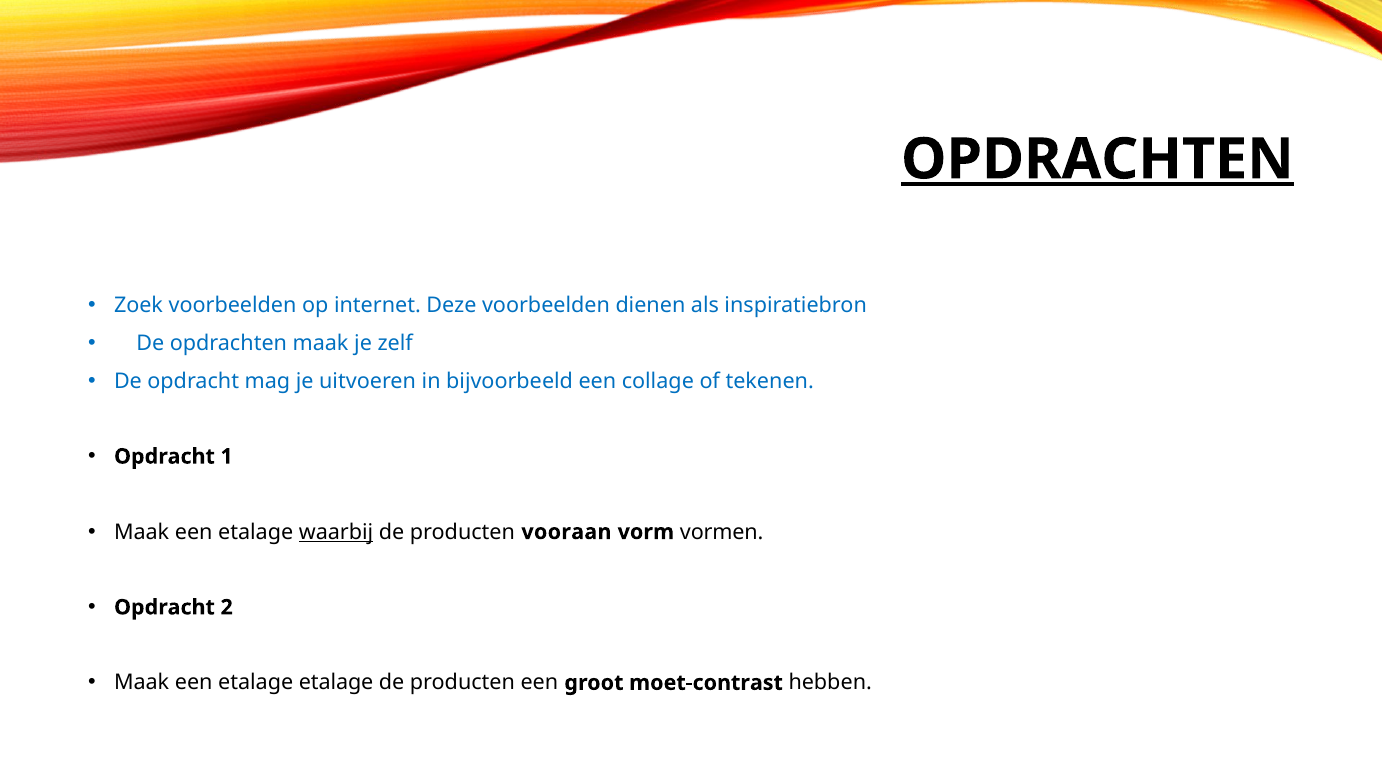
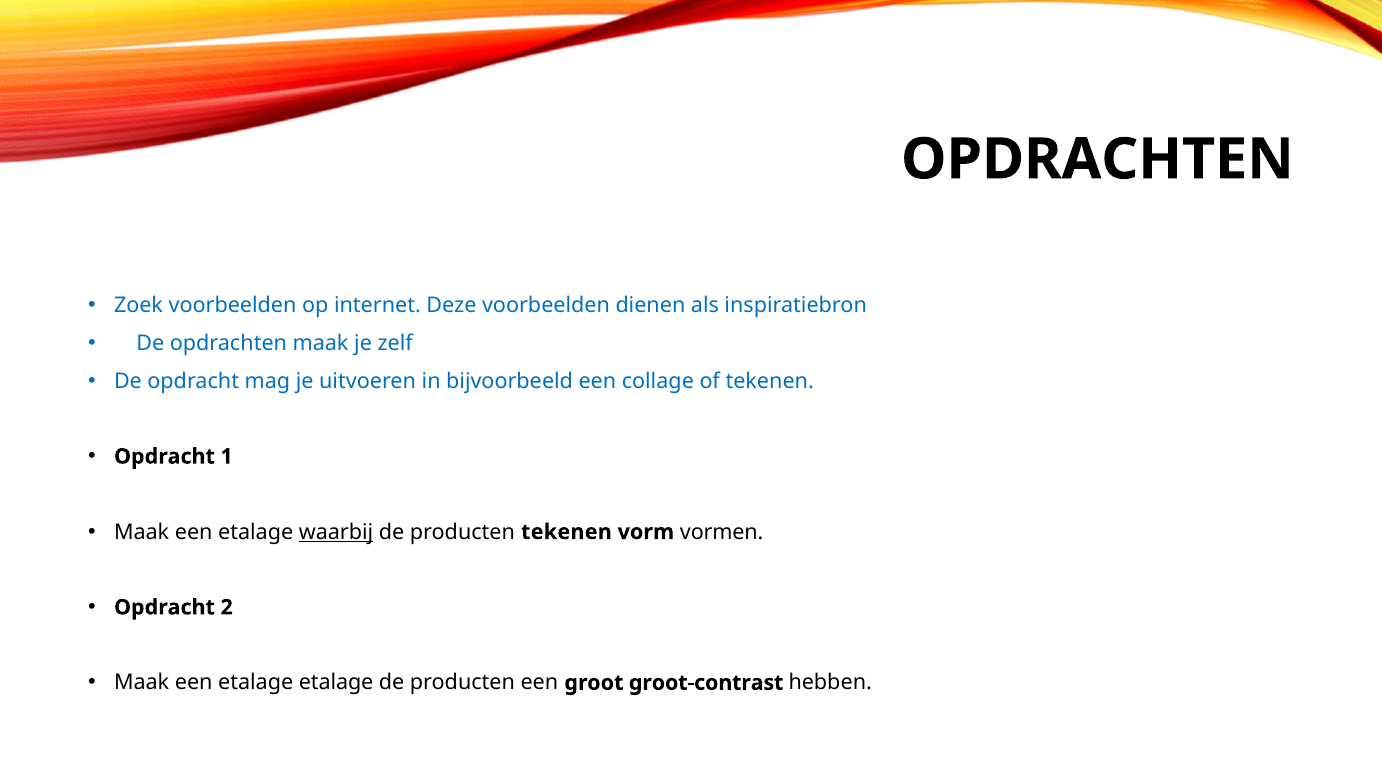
OPDRACHTEN at (1097, 160) underline: present -> none
producten vooraan: vooraan -> tekenen
moet-contrast: moet-contrast -> groot-contrast
